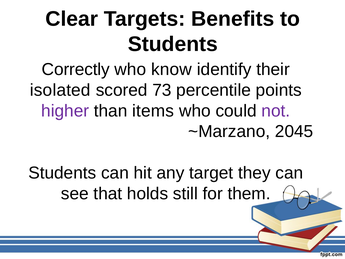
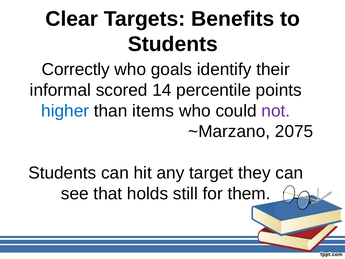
know: know -> goals
isolated: isolated -> informal
73: 73 -> 14
higher colour: purple -> blue
2045: 2045 -> 2075
